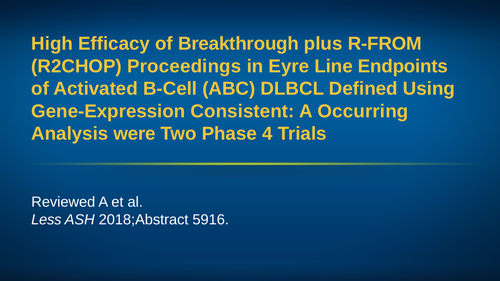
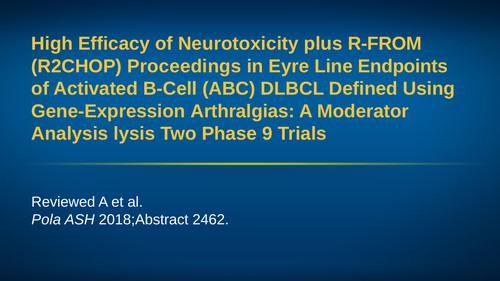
Breakthrough: Breakthrough -> Neurotoxicity
Consistent: Consistent -> Arthralgias
Occurring: Occurring -> Moderator
were: were -> lysis
4: 4 -> 9
Less: Less -> Pola
5916: 5916 -> 2462
